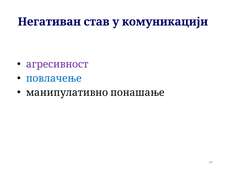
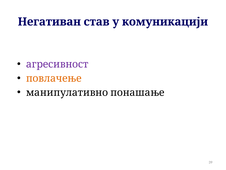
повлачење colour: blue -> orange
